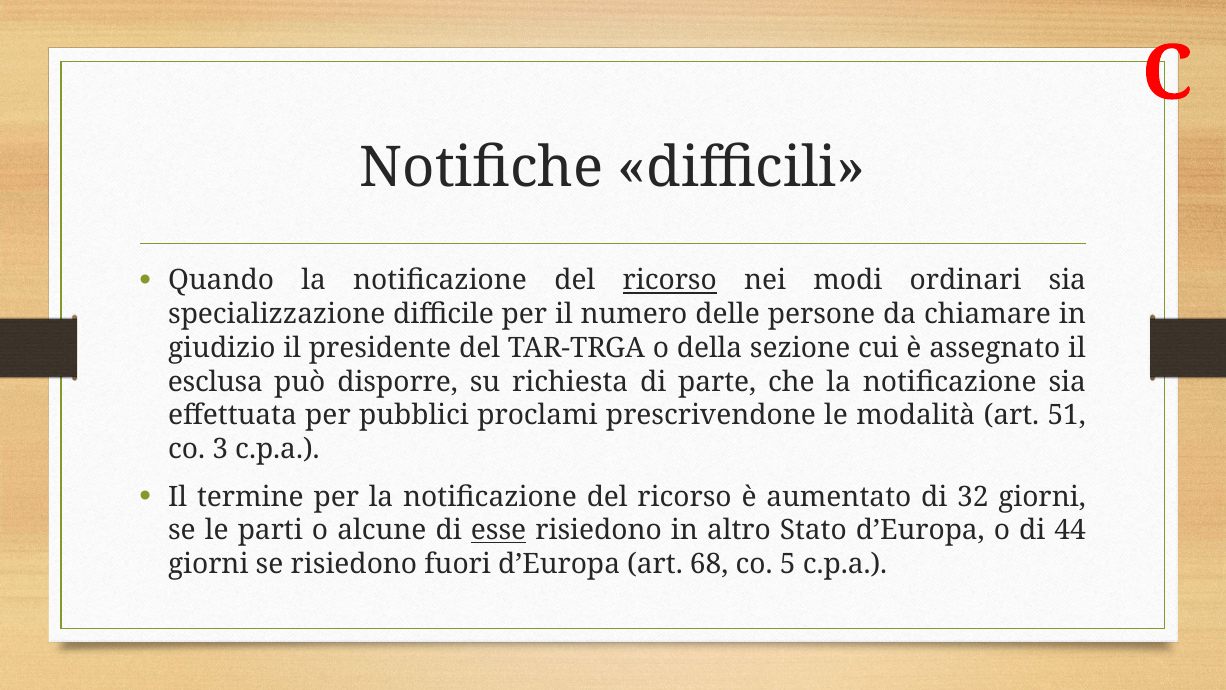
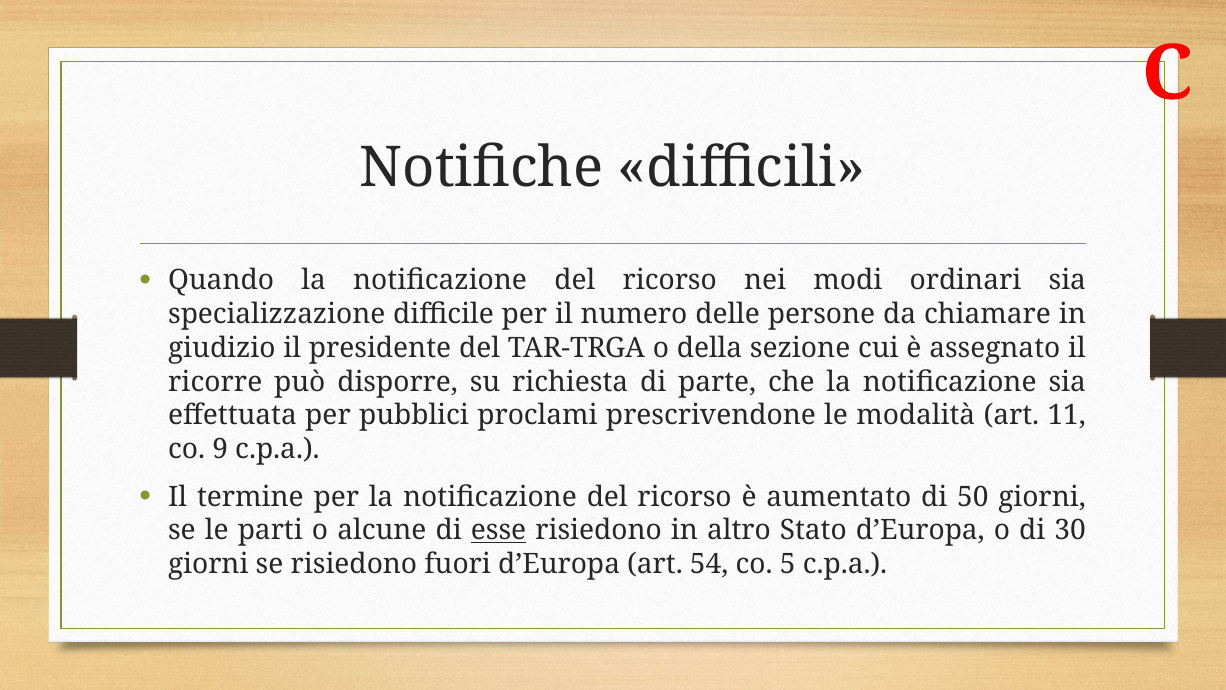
ricorso at (670, 281) underline: present -> none
esclusa: esclusa -> ricorre
51: 51 -> 11
3: 3 -> 9
32: 32 -> 50
44: 44 -> 30
68: 68 -> 54
